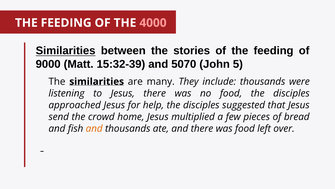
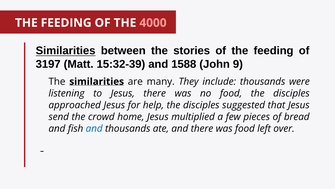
9000: 9000 -> 3197
5070: 5070 -> 1588
5: 5 -> 9
and at (94, 128) colour: orange -> blue
